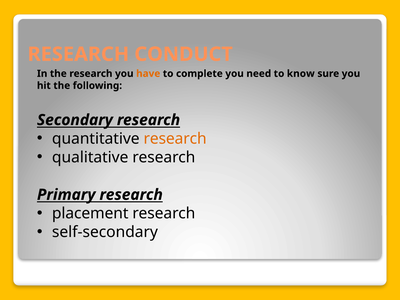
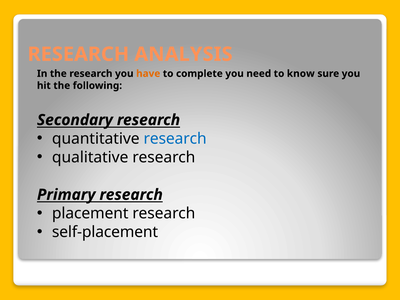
CONDUCT: CONDUCT -> ANALYSIS
research at (175, 139) colour: orange -> blue
self-secondary: self-secondary -> self-placement
